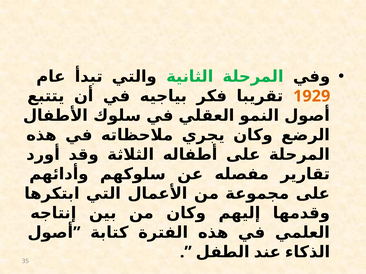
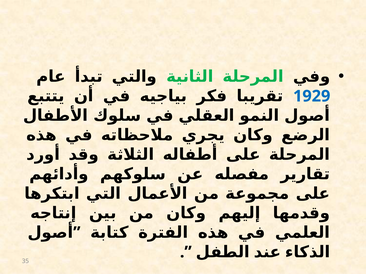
1929 colour: orange -> blue
